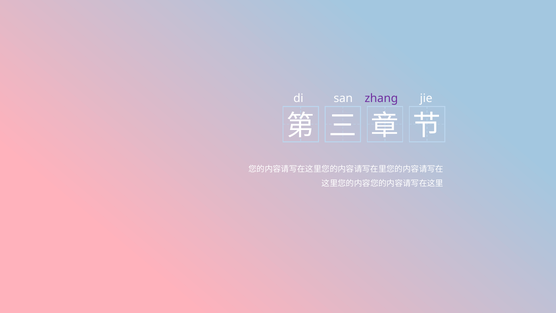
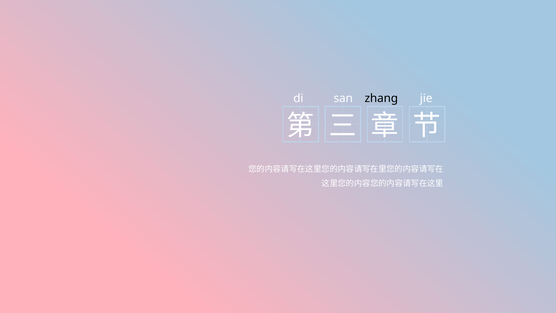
zhang colour: purple -> black
